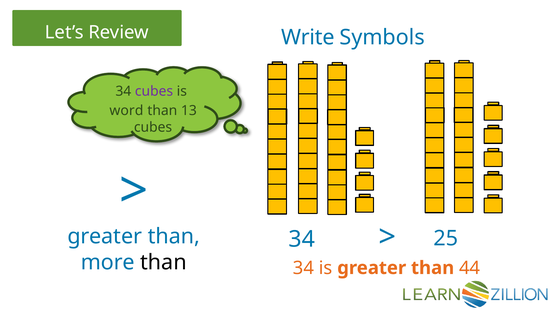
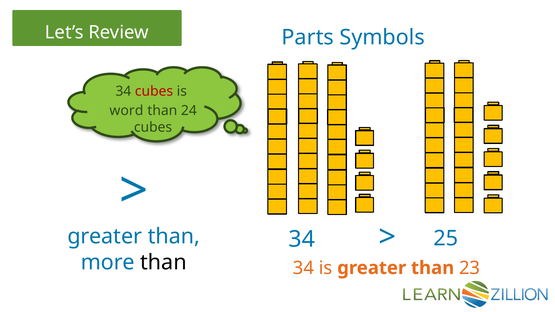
Write: Write -> Parts
cubes at (154, 91) colour: purple -> red
13: 13 -> 24
44: 44 -> 23
